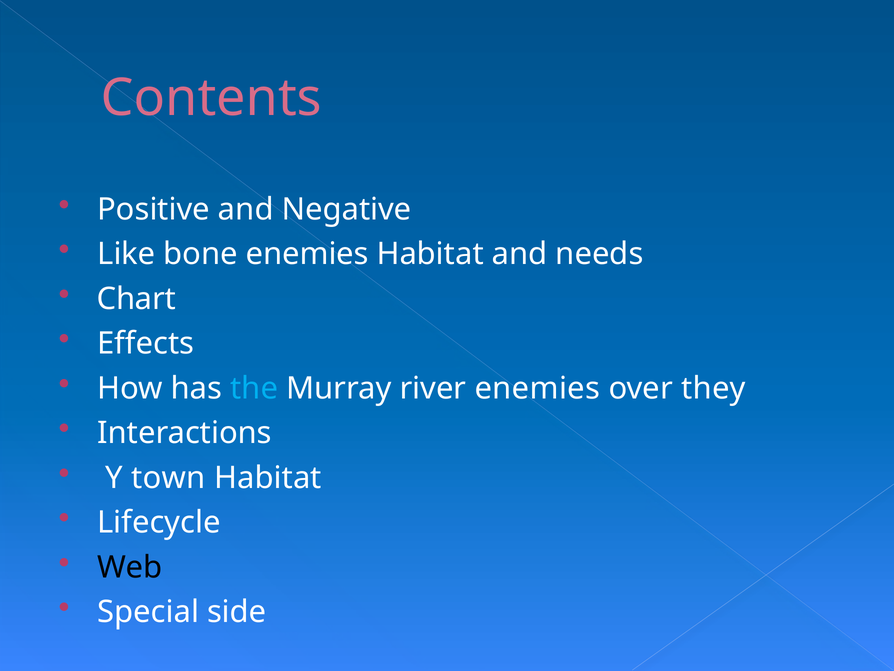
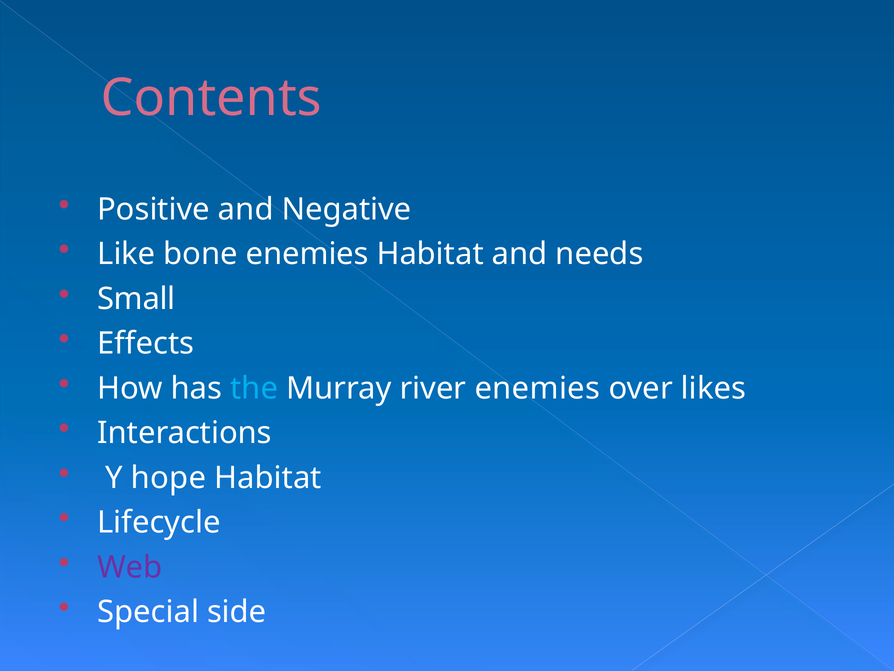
Chart: Chart -> Small
they: they -> likes
town: town -> hope
Web colour: black -> purple
